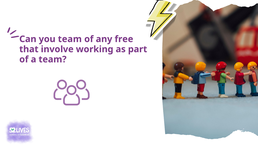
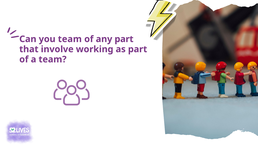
any free: free -> part
